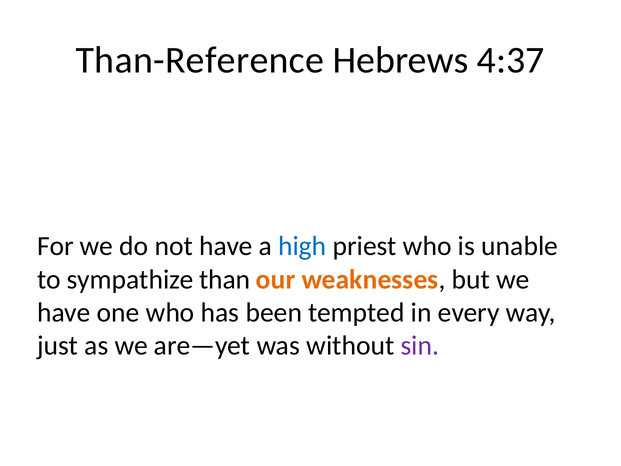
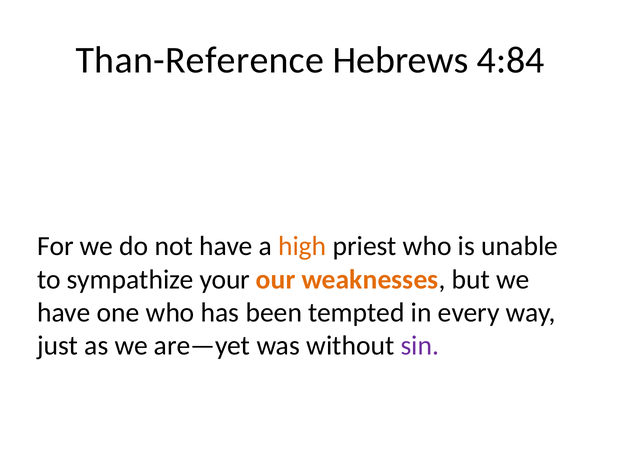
4:37: 4:37 -> 4:84
high colour: blue -> orange
than: than -> your
